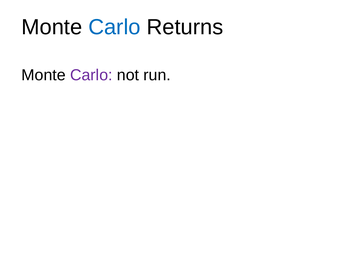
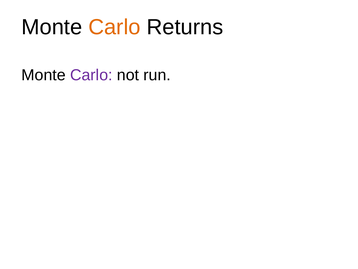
Carlo at (114, 27) colour: blue -> orange
